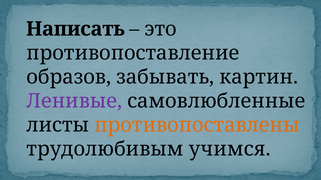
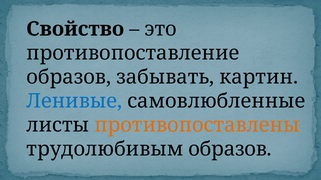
Написать: Написать -> Свойство
Ленивые colour: purple -> blue
трудолюбивым учимся: учимся -> образов
